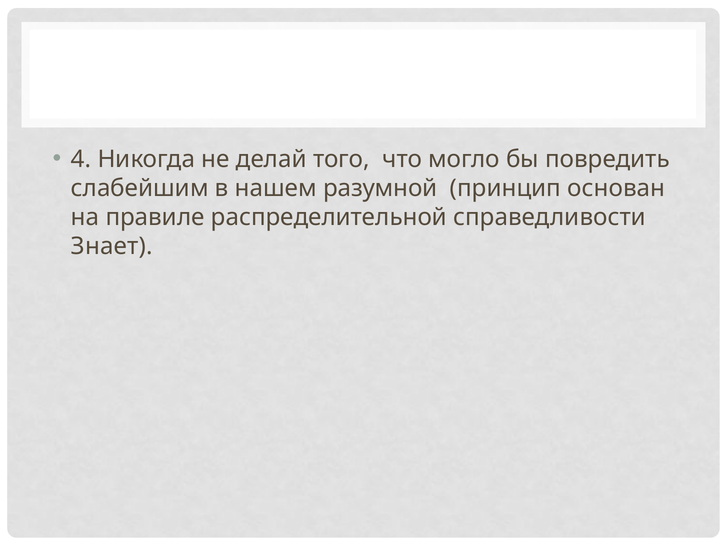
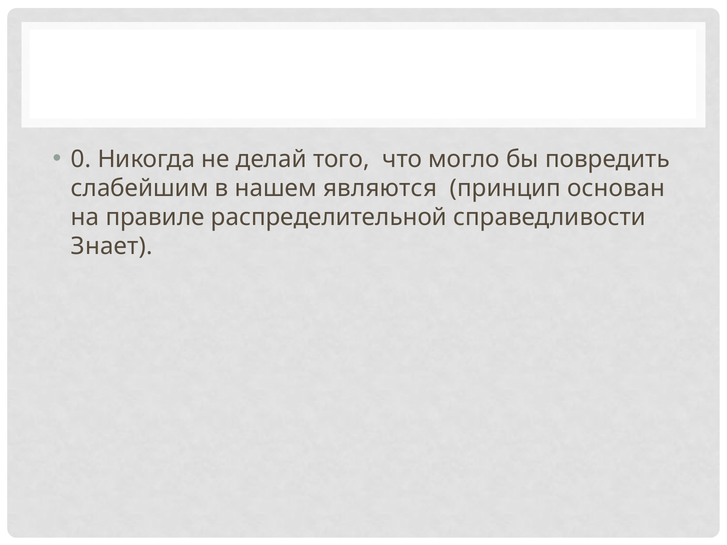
4: 4 -> 0
разумной: разумной -> являются
